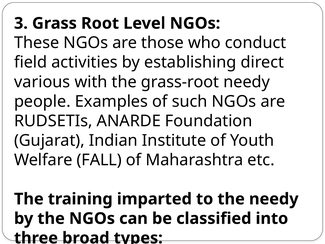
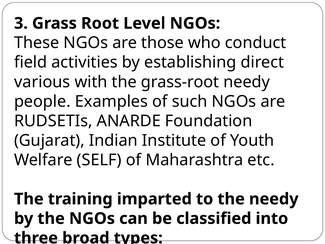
FALL: FALL -> SELF
